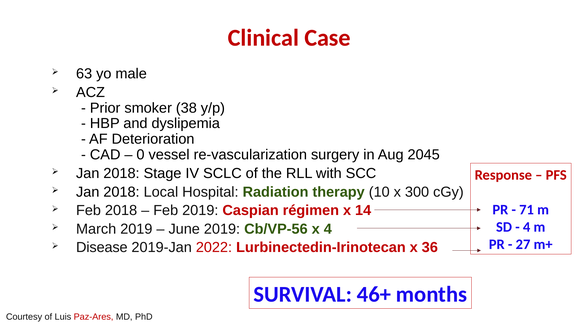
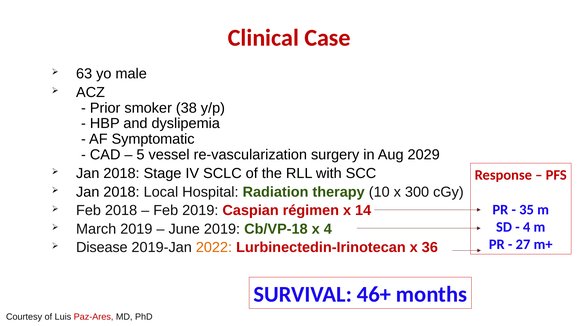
Deterioration: Deterioration -> Symptomatic
0: 0 -> 5
2045: 2045 -> 2029
71: 71 -> 35
Cb/VP-56: Cb/VP-56 -> Cb/VP-18
2022 colour: red -> orange
